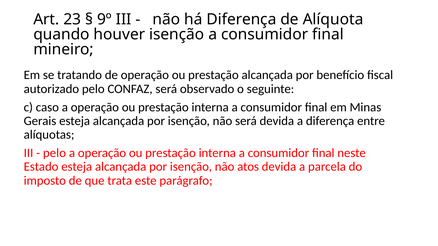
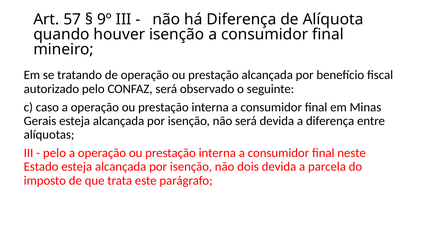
23: 23 -> 57
atos: atos -> dois
